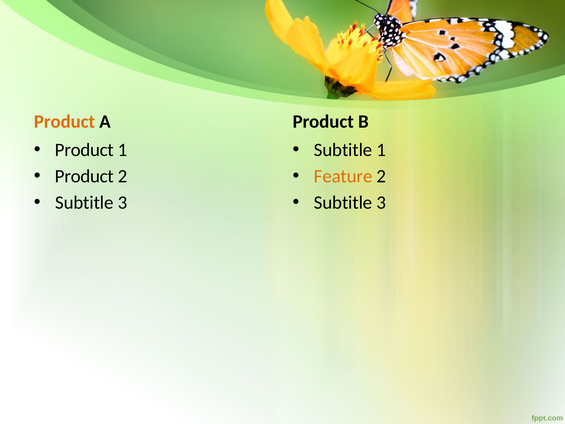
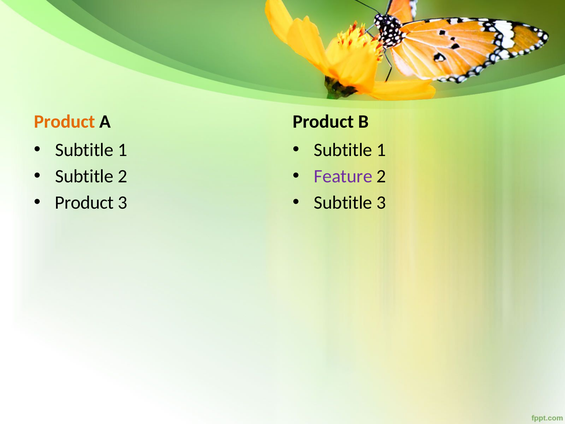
Product at (84, 150): Product -> Subtitle
Product at (84, 176): Product -> Subtitle
Feature colour: orange -> purple
Subtitle at (84, 203): Subtitle -> Product
